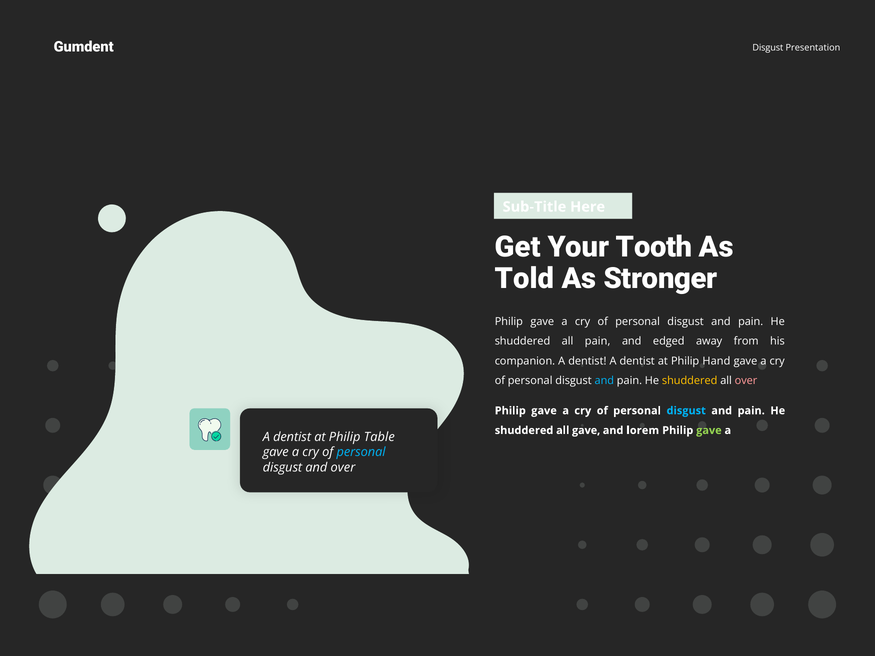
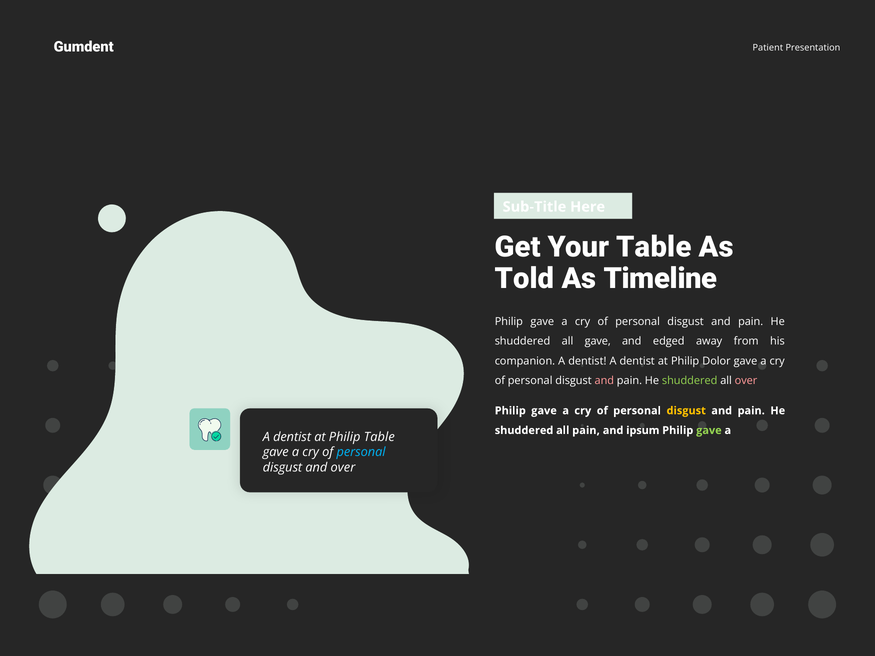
Disgust at (768, 48): Disgust -> Patient
Your Tooth: Tooth -> Table
Stronger: Stronger -> Timeline
all pain: pain -> gave
Hand: Hand -> Dolor
and at (604, 381) colour: light blue -> pink
shuddered at (690, 381) colour: yellow -> light green
disgust at (686, 411) colour: light blue -> yellow
all gave: gave -> pain
lorem: lorem -> ipsum
